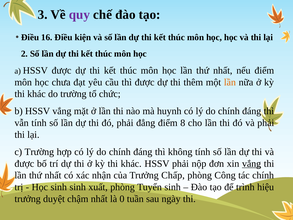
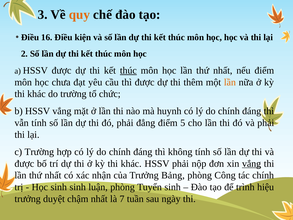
quy colour: purple -> orange
thúc at (128, 70) underline: none -> present
8: 8 -> 5
Chấp: Chấp -> Bảng
xuất: xuất -> luận
0: 0 -> 7
